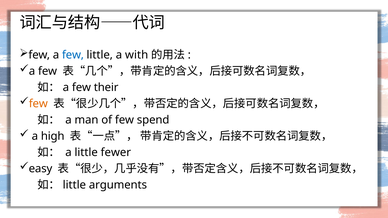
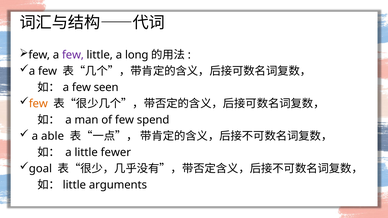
few at (73, 55) colour: blue -> purple
with: with -> long
their: their -> seen
high: high -> able
easy: easy -> goal
